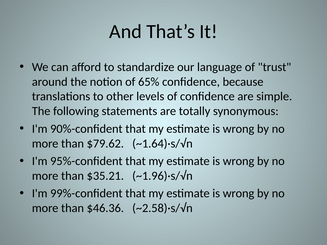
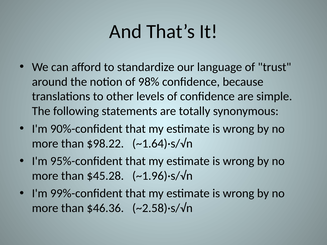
65%: 65% -> 98%
$79.62: $79.62 -> $98.22
$35.21: $35.21 -> $45.28
